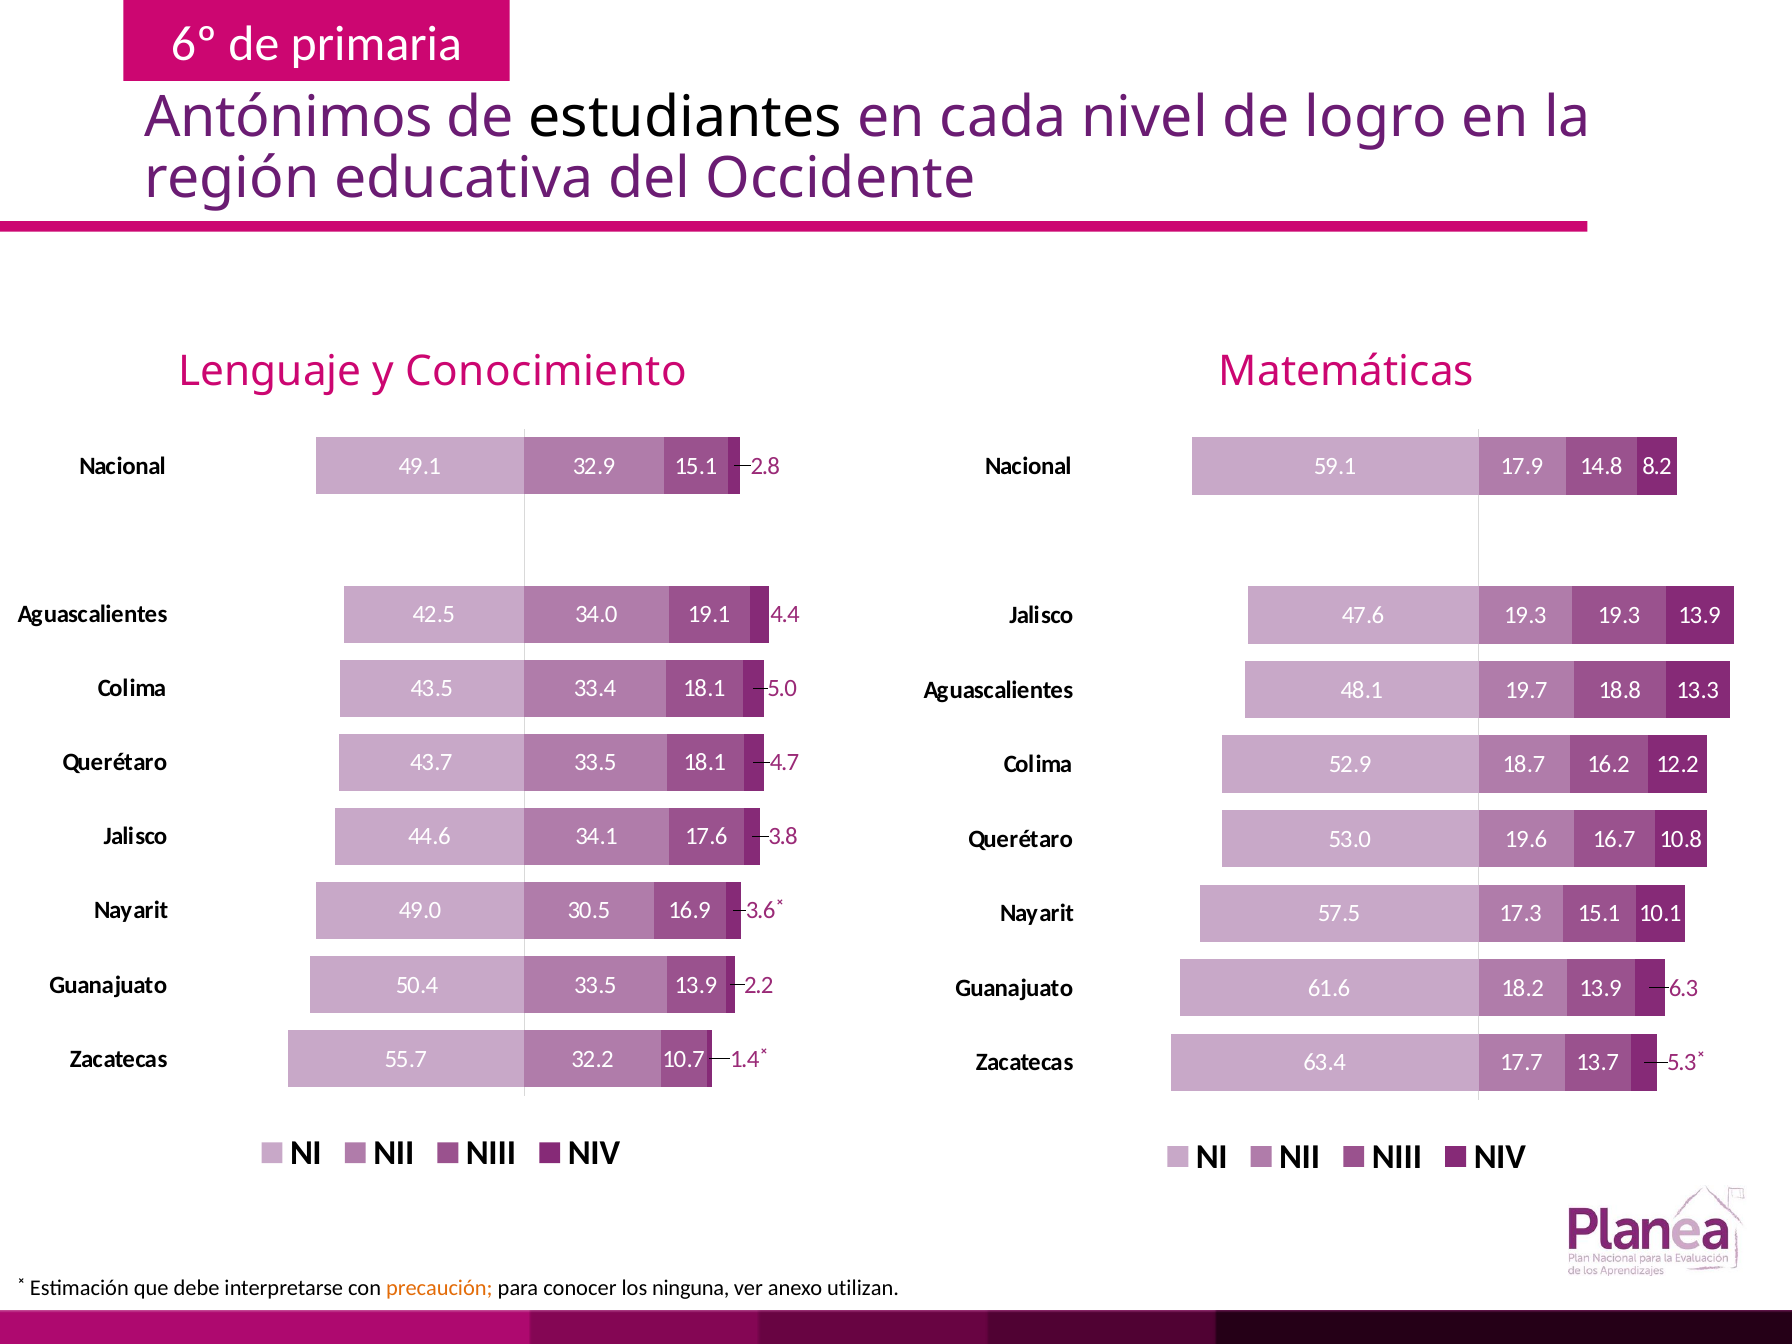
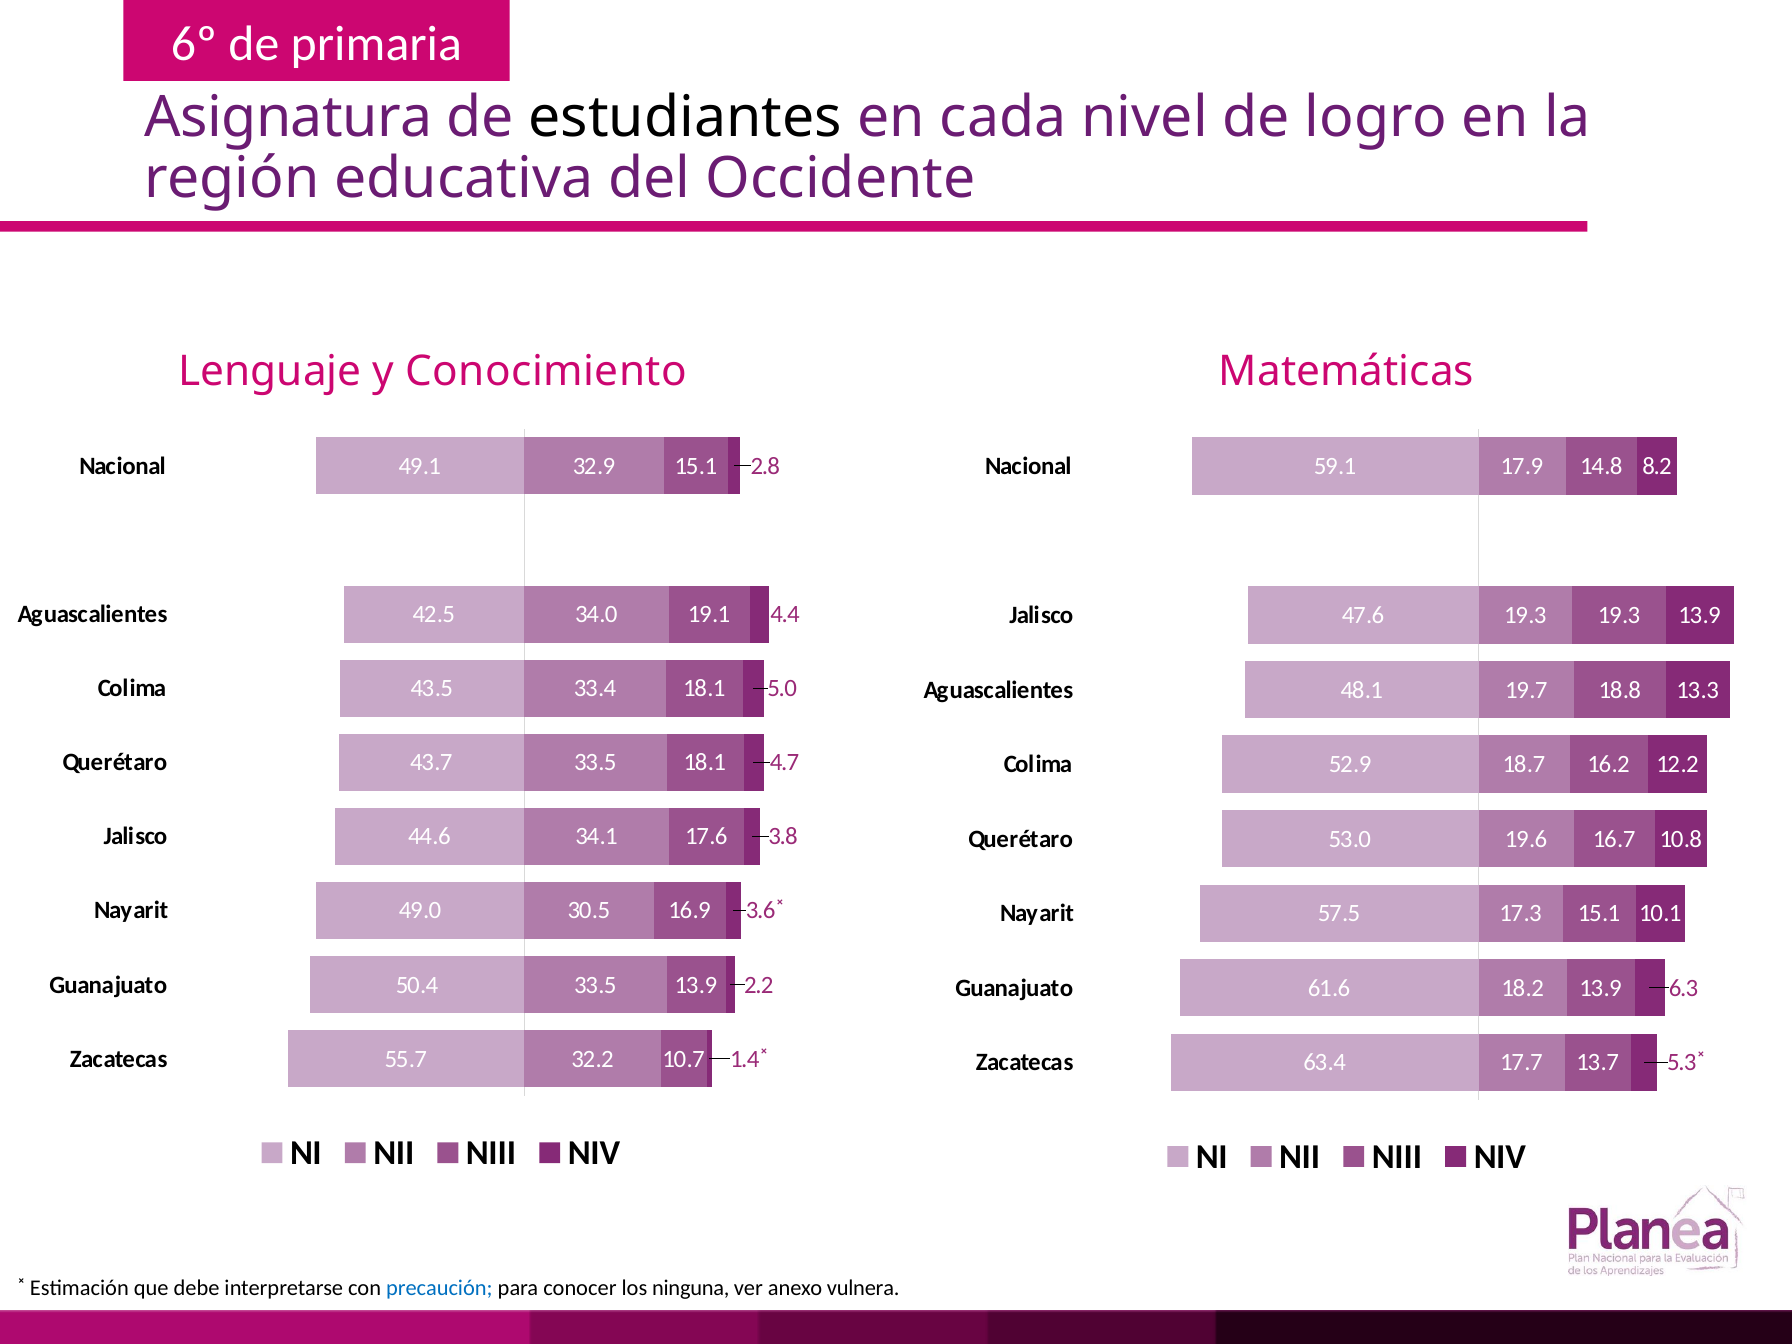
Antónimos: Antónimos -> Asignatura
precaución colour: orange -> blue
utilizan: utilizan -> vulnera
